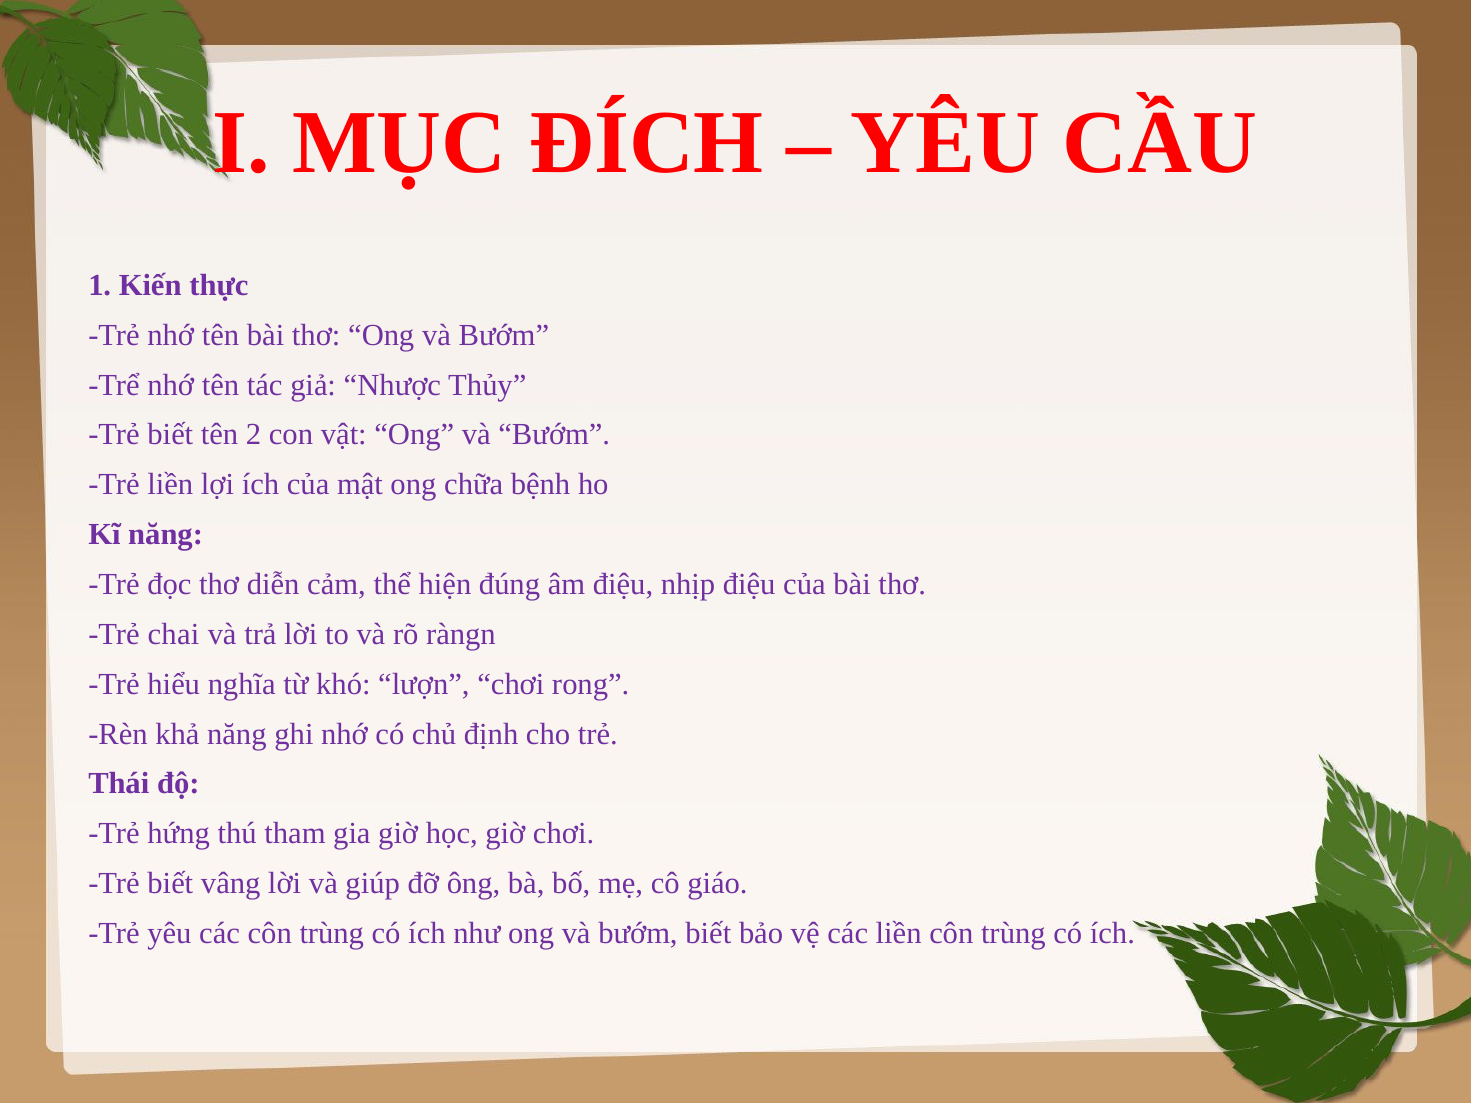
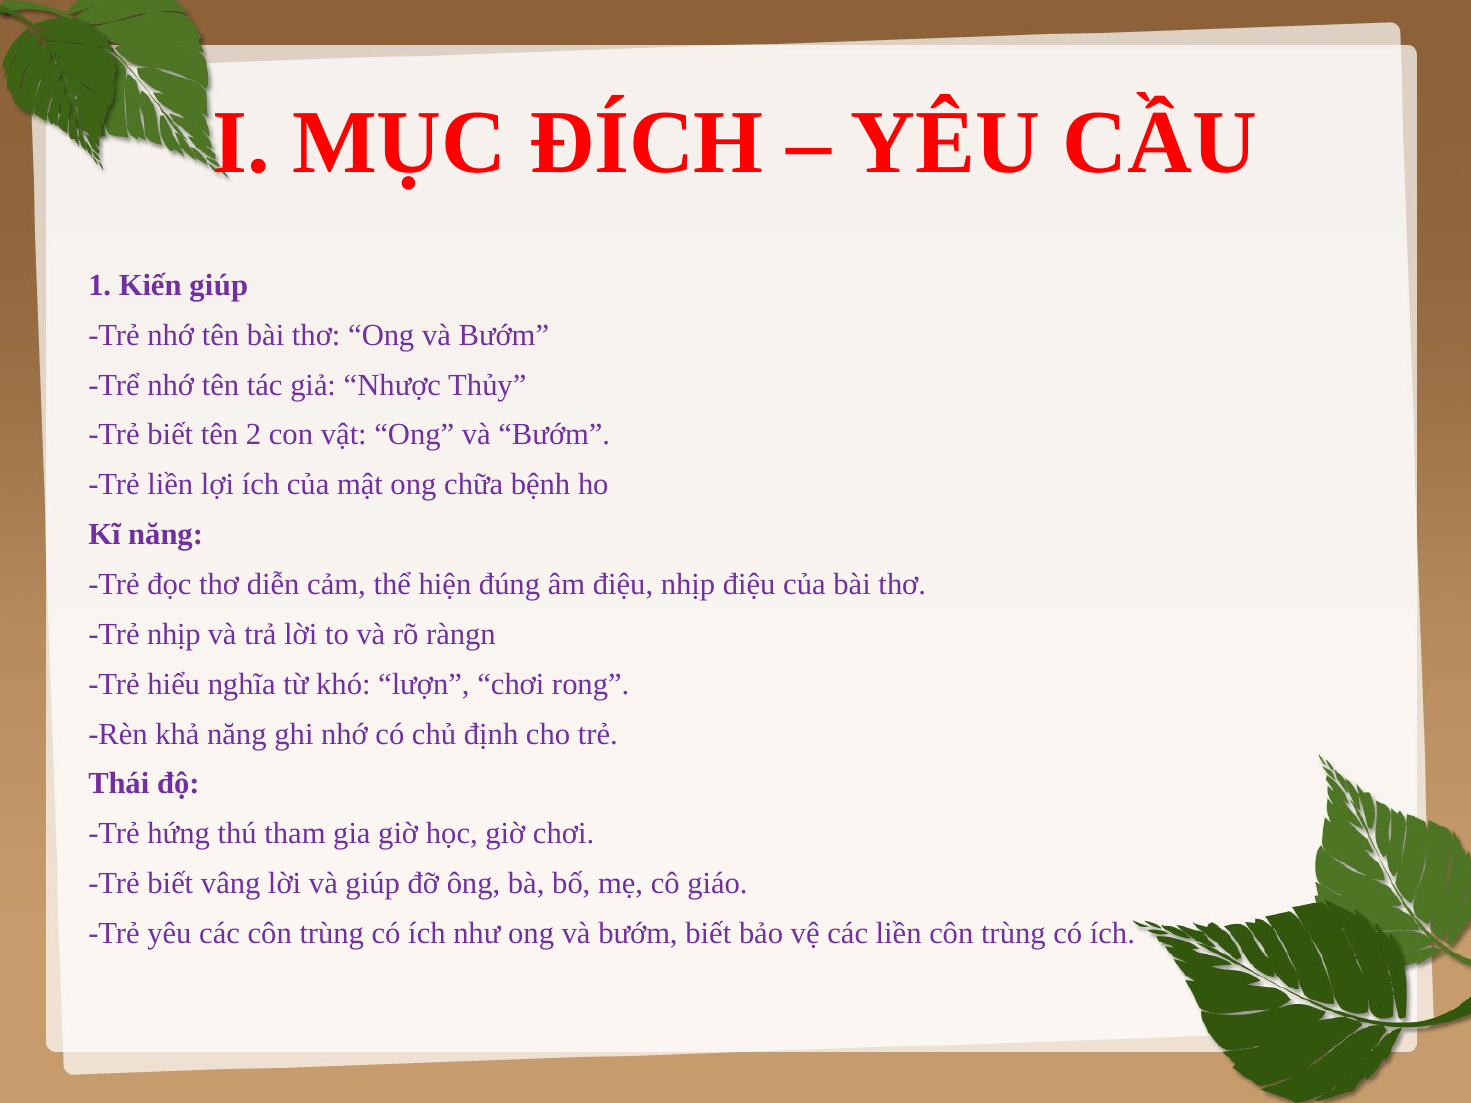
Kiến thực: thực -> giúp
Trẻ chai: chai -> nhịp
